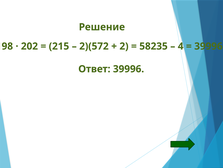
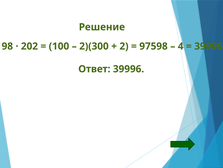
215: 215 -> 100
2)(572: 2)(572 -> 2)(300
58235: 58235 -> 97598
